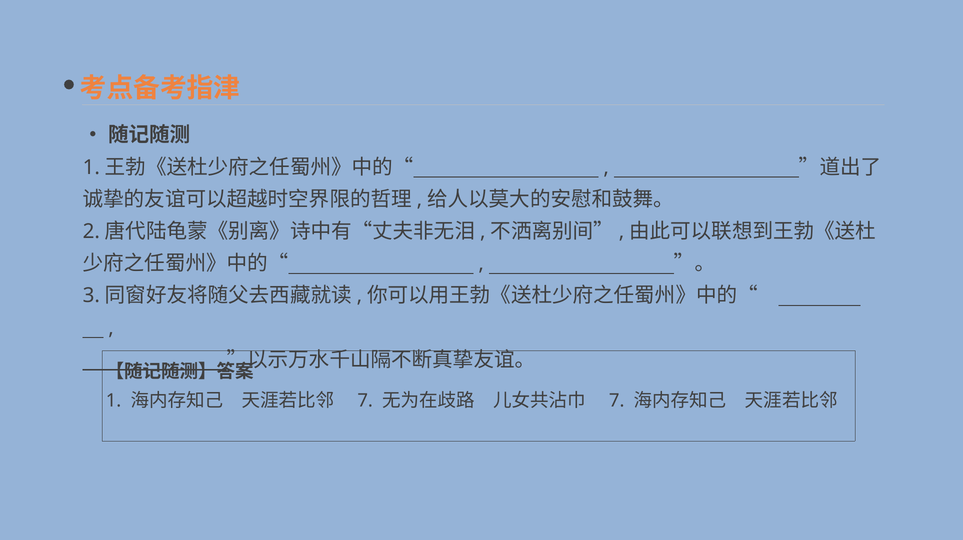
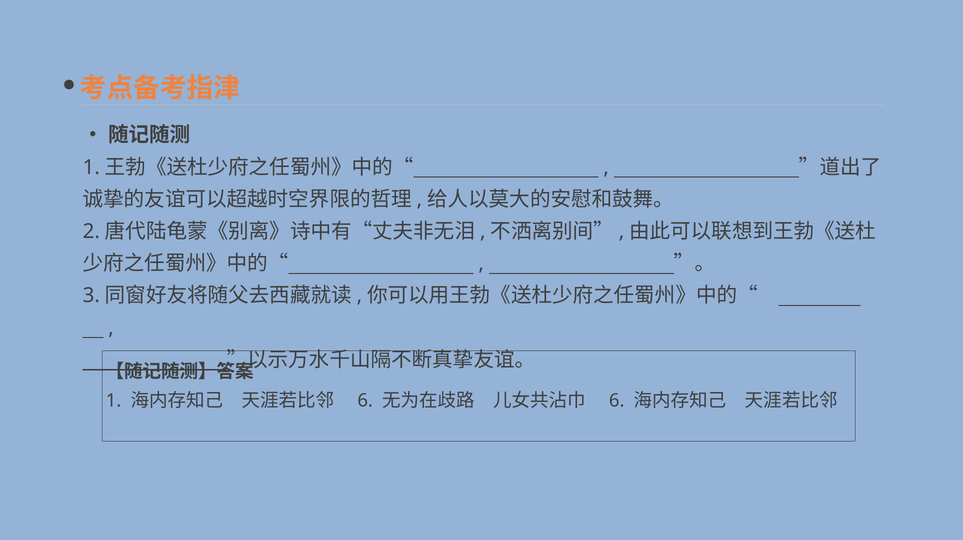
7 at (365, 401): 7 -> 6
7 at (617, 401): 7 -> 6
